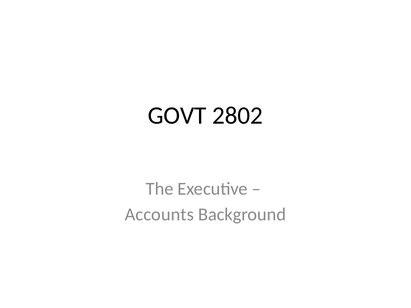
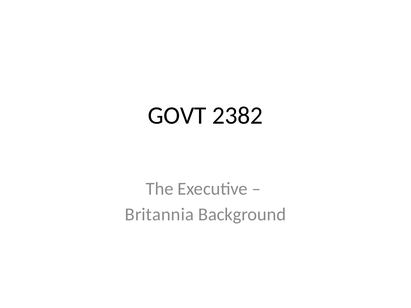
2802: 2802 -> 2382
Accounts: Accounts -> Britannia
